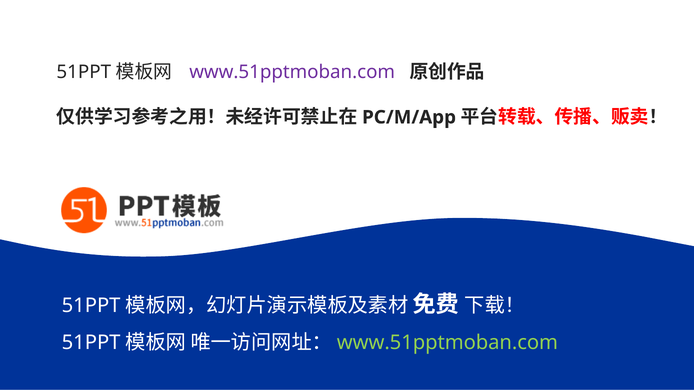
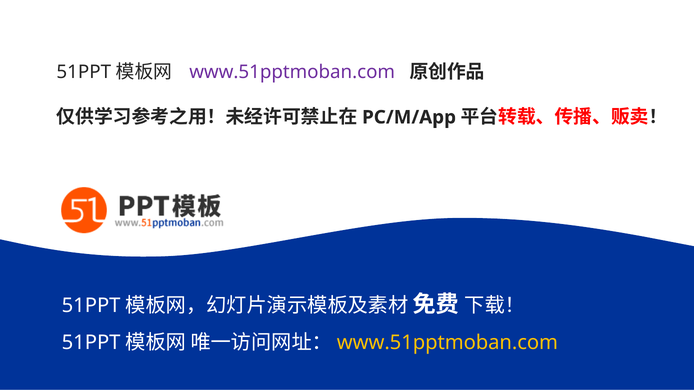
www.51pptmoban.com at (447, 343) colour: light green -> yellow
